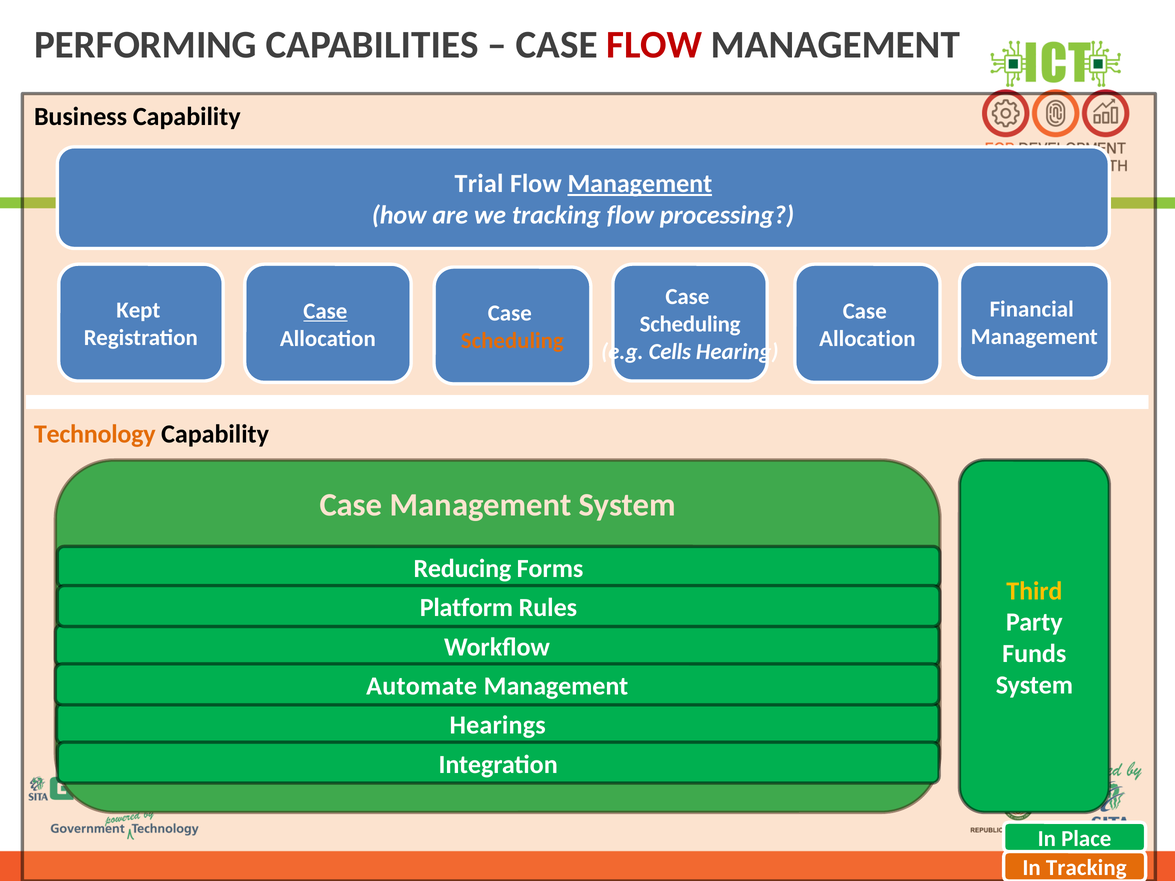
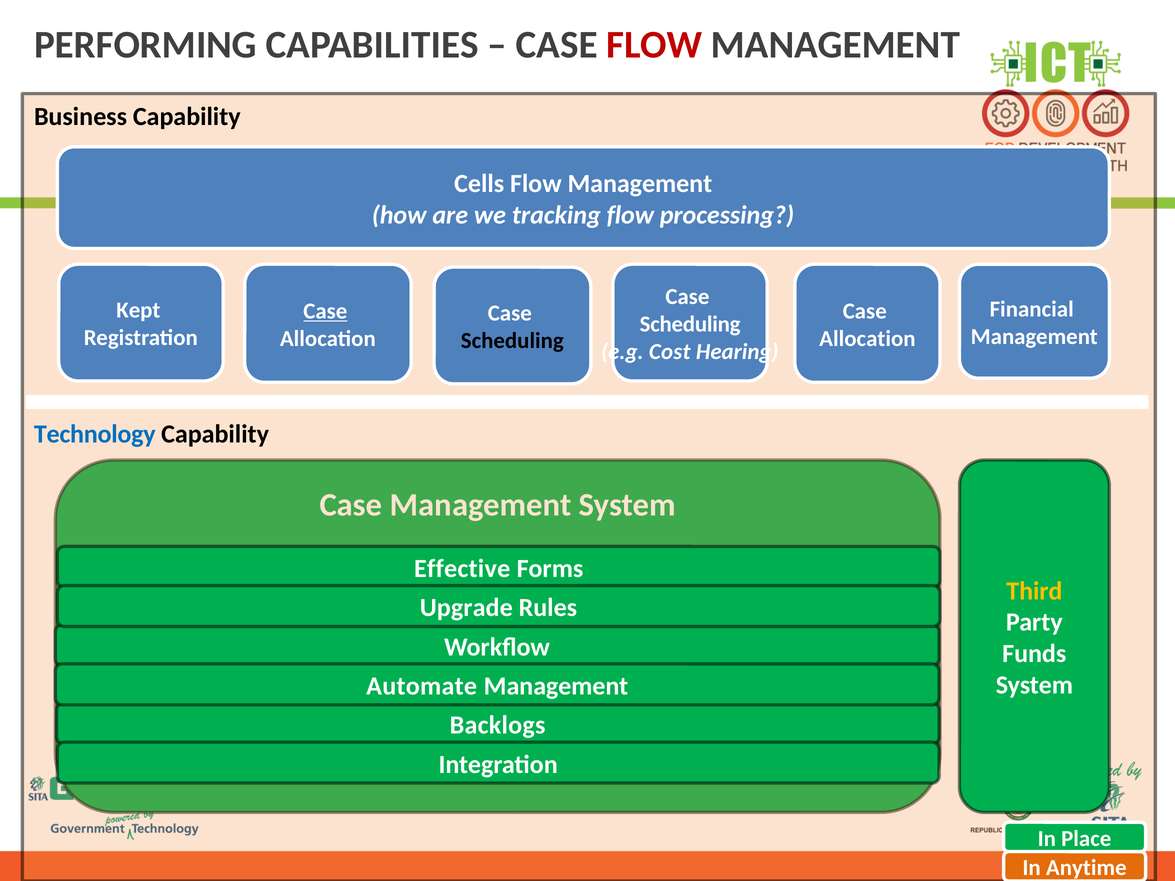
Trial: Trial -> Cells
Management at (640, 184) underline: present -> none
Scheduling at (512, 341) colour: orange -> black
Cells: Cells -> Cost
Technology colour: orange -> blue
Reducing: Reducing -> Effective
Platform: Platform -> Upgrade
Hearings: Hearings -> Backlogs
In Tracking: Tracking -> Anytime
